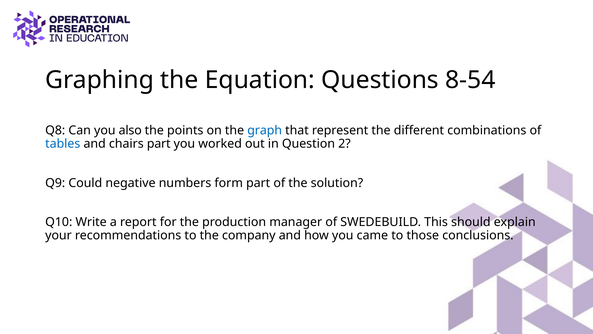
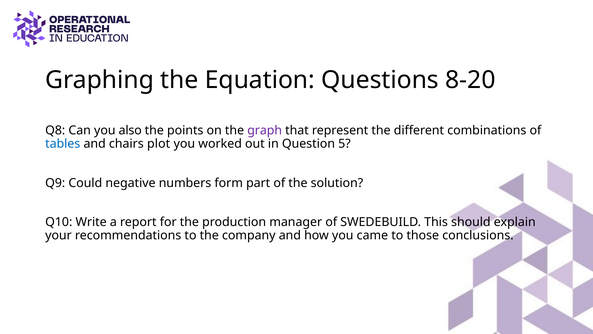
8-54: 8-54 -> 8-20
graph colour: blue -> purple
chairs part: part -> plot
2: 2 -> 5
